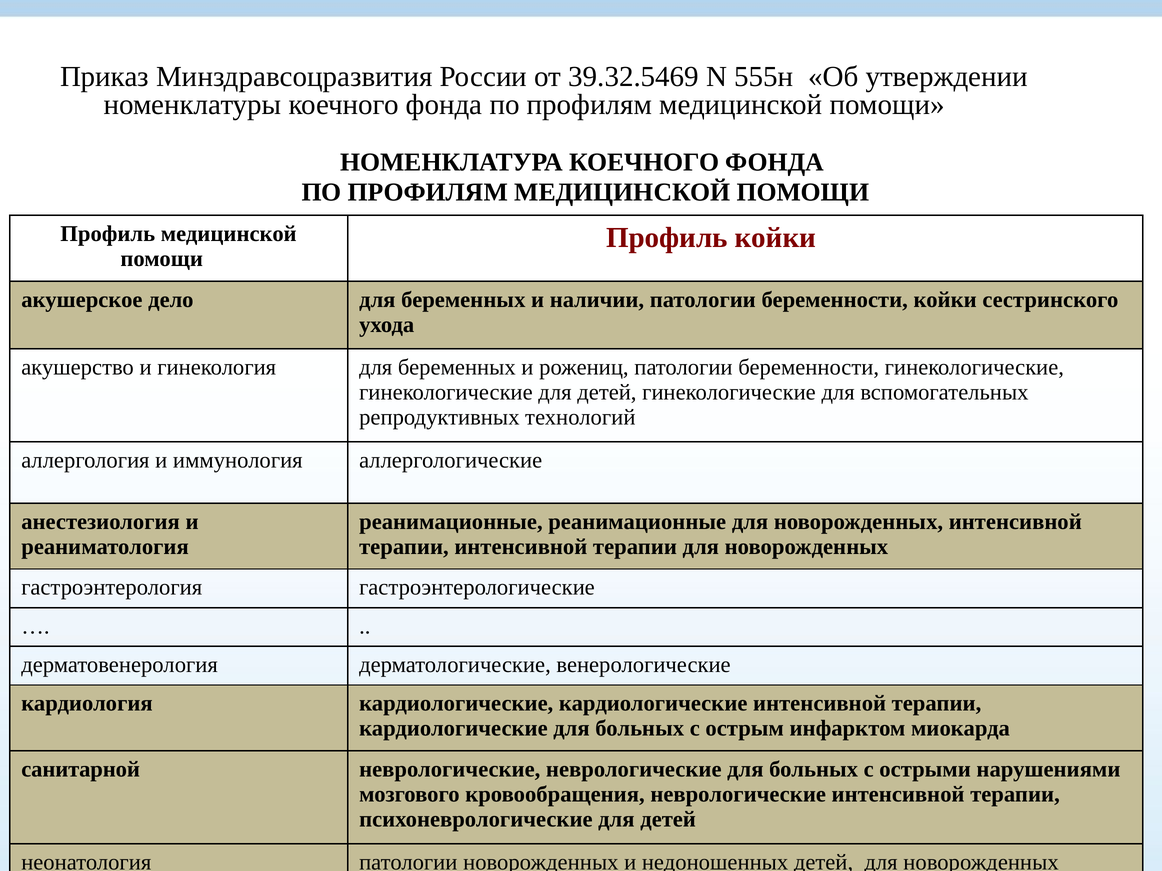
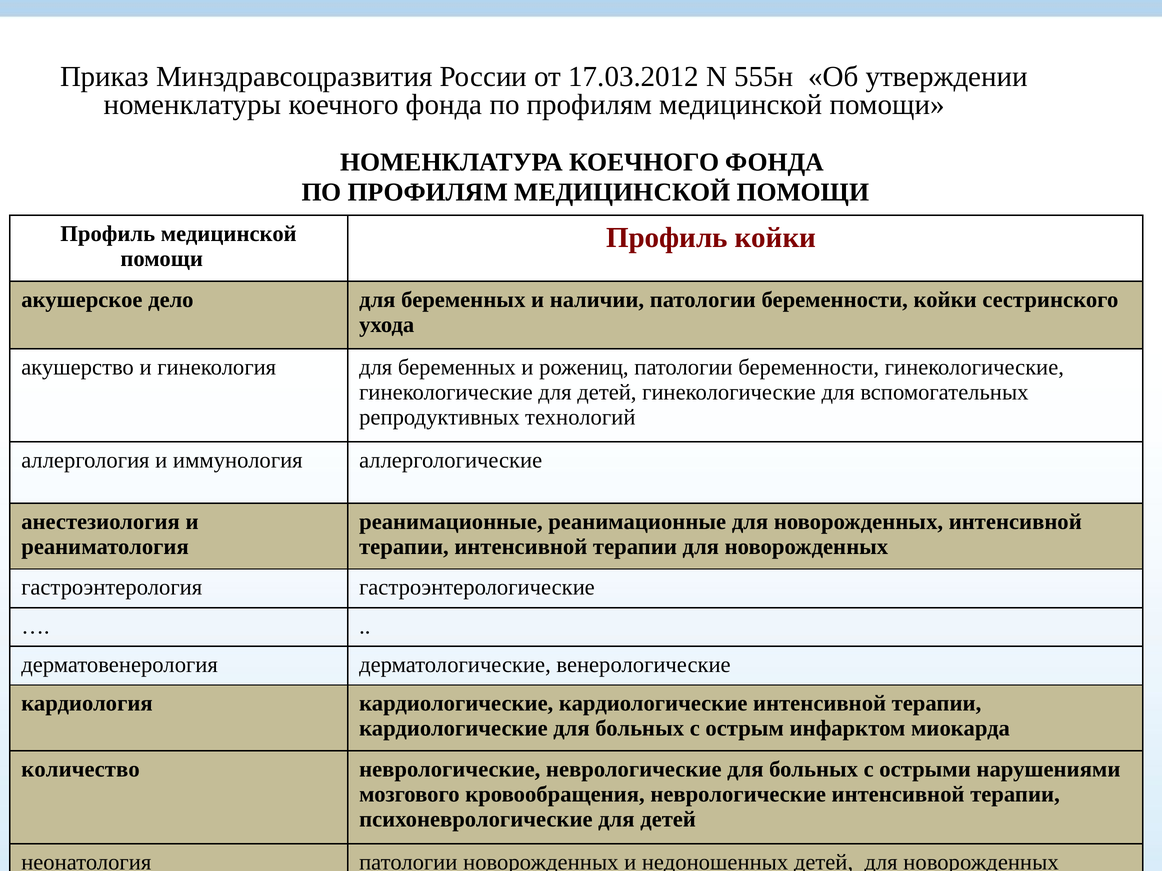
39.32.5469: 39.32.5469 -> 17.03.2012
санитарной: санитарной -> количество
